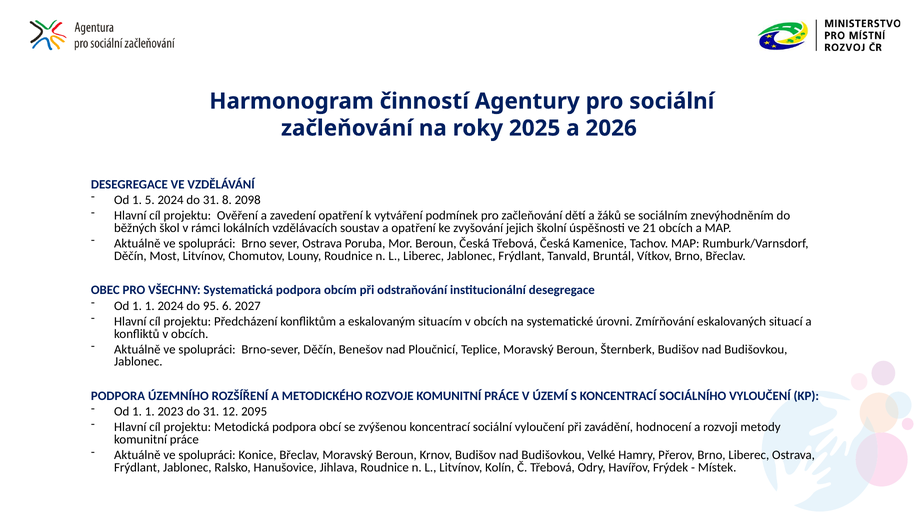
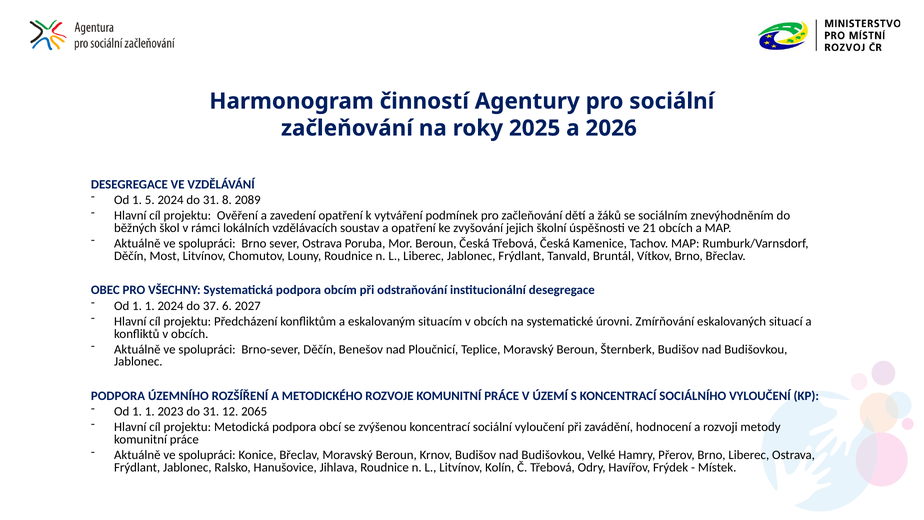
2098: 2098 -> 2089
95: 95 -> 37
2095: 2095 -> 2065
